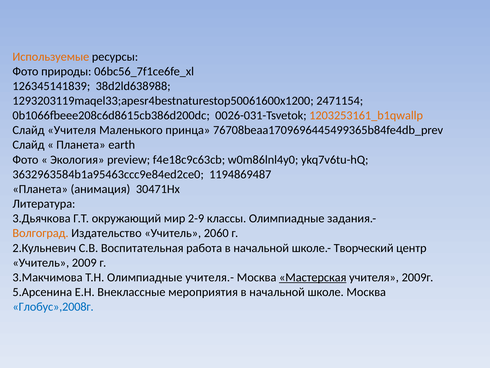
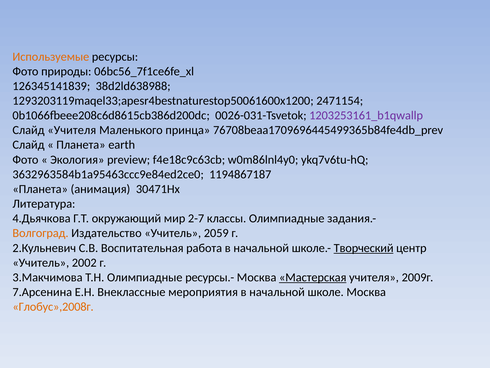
1203253161_b1qwallp colour: orange -> purple
1194869487: 1194869487 -> 1194867187
3.Дьячкова: 3.Дьячкова -> 4.Дьячкова
2-9: 2-9 -> 2-7
2060: 2060 -> 2059
Творческий underline: none -> present
2009: 2009 -> 2002
учителя.-: учителя.- -> ресурсы.-
5.Арсенина: 5.Арсенина -> 7.Арсенина
Глобус»,2008г colour: blue -> orange
